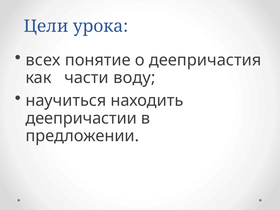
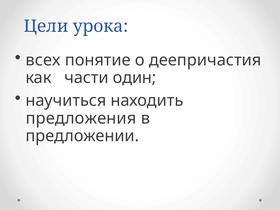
воду: воду -> один
деепричастии: деепричастии -> предложения
